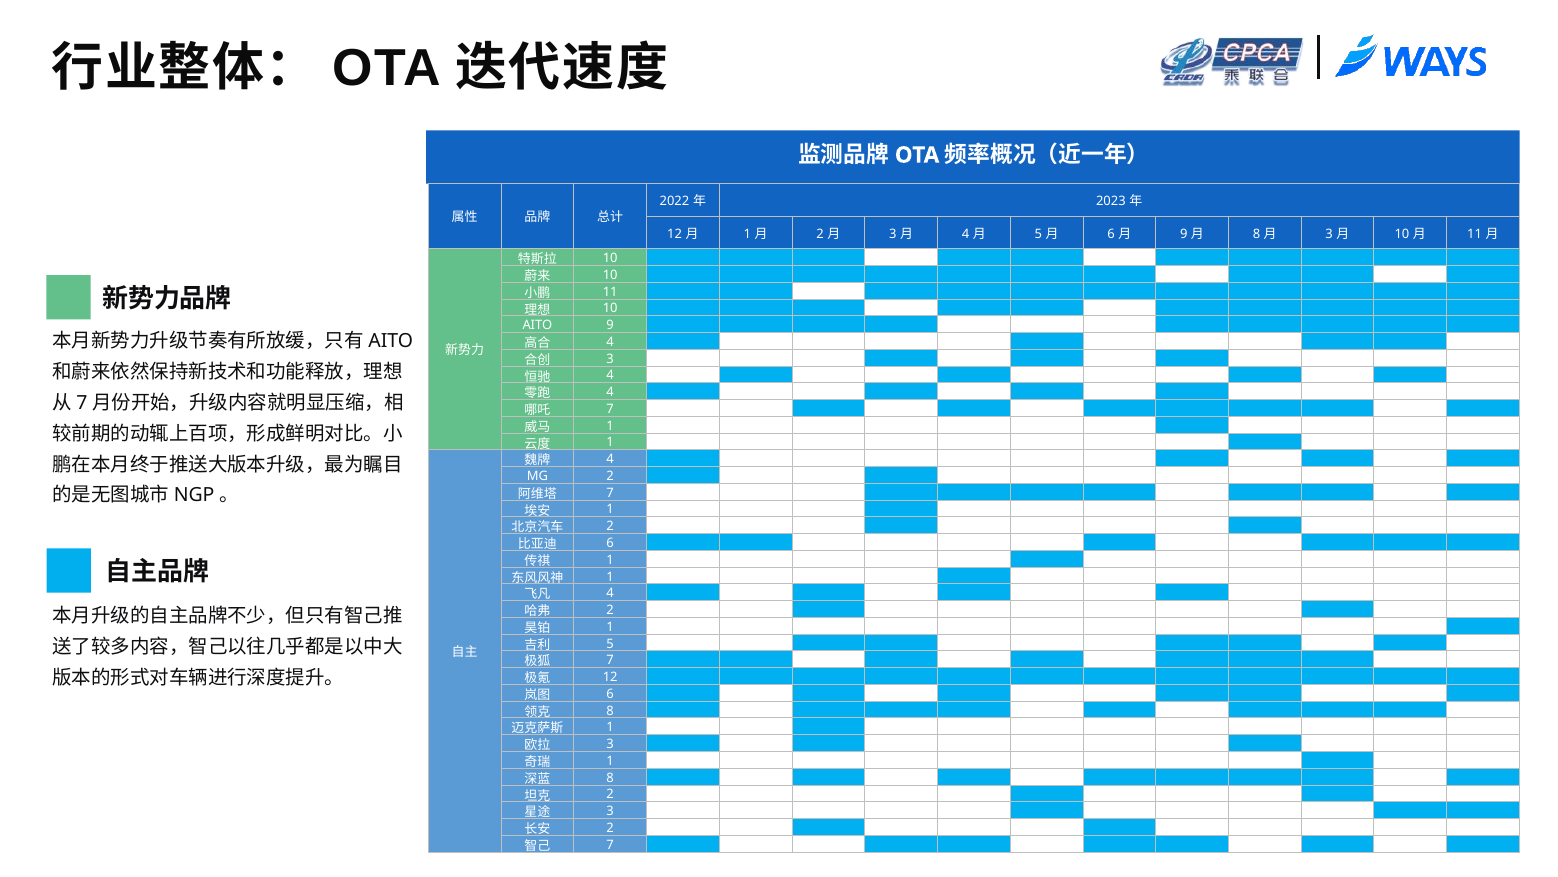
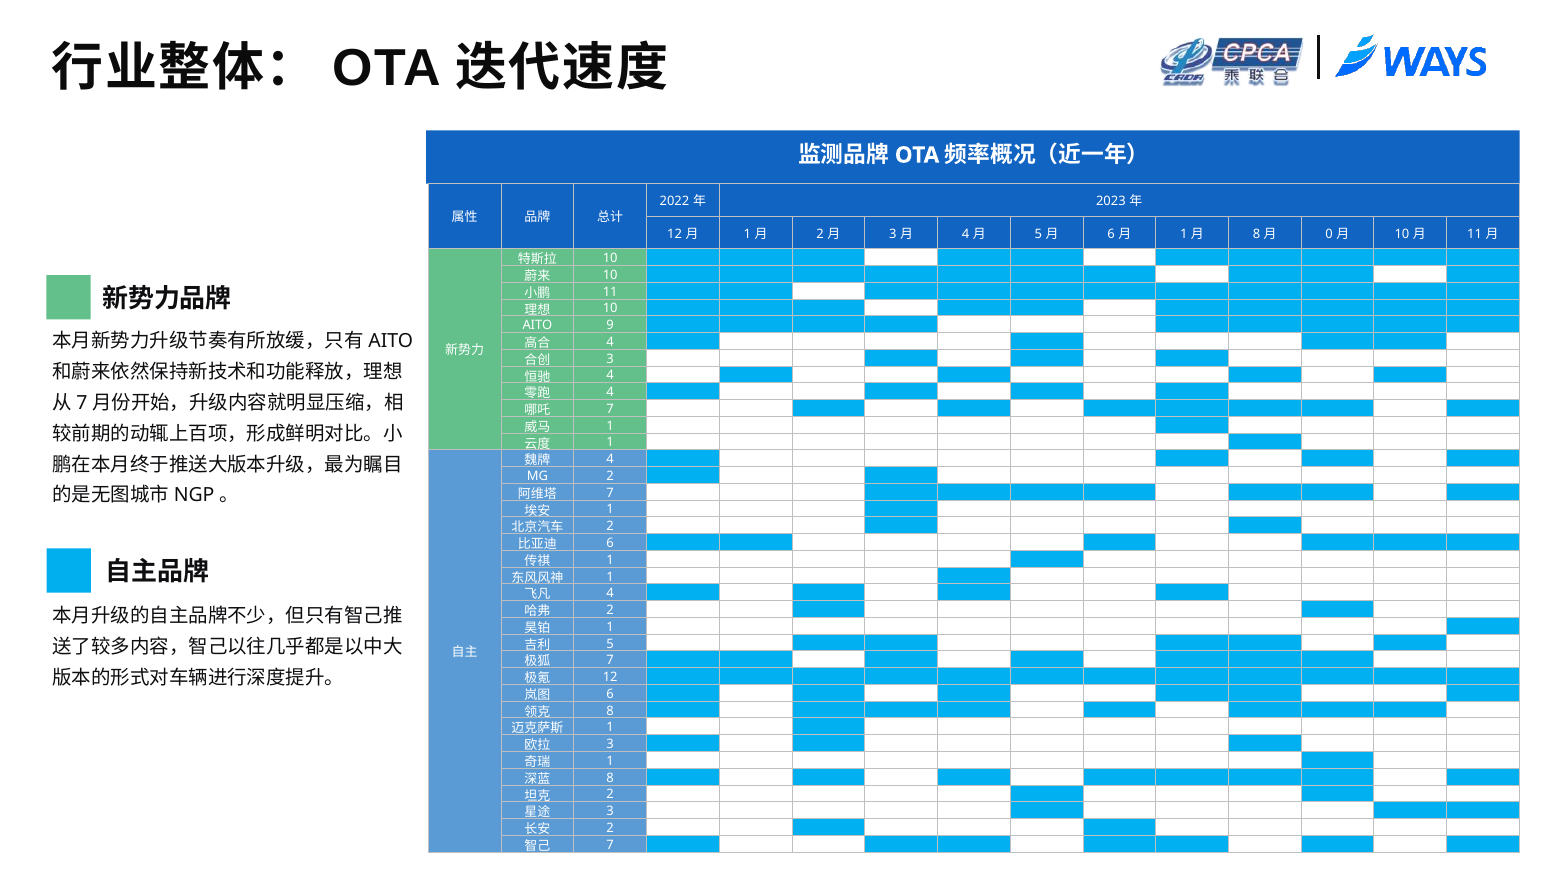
9 at (1184, 234): 9 -> 1
3 at (1329, 234): 3 -> 0
